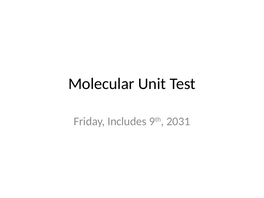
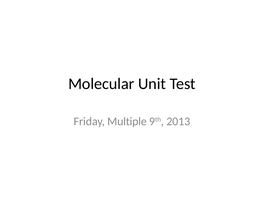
Includes: Includes -> Multiple
2031: 2031 -> 2013
